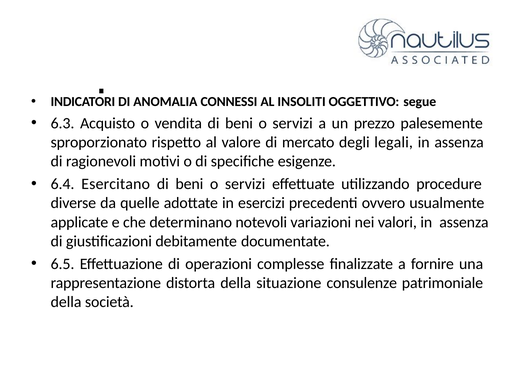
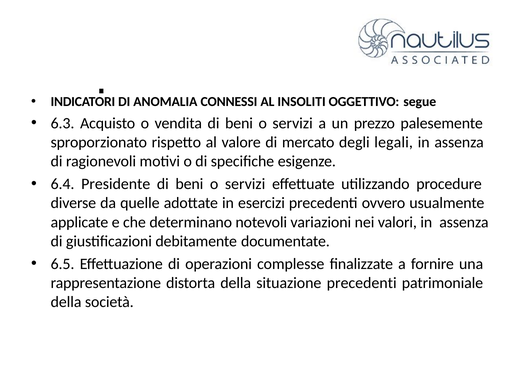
Esercitano: Esercitano -> Presidente
situazione consulenze: consulenze -> precedenti
